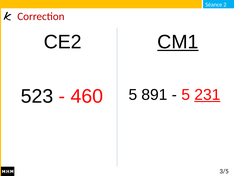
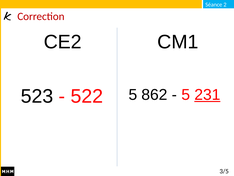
CM1 underline: present -> none
460: 460 -> 522
891: 891 -> 862
